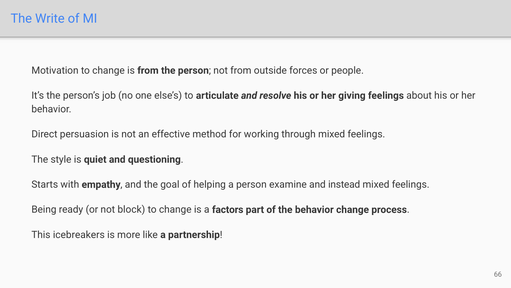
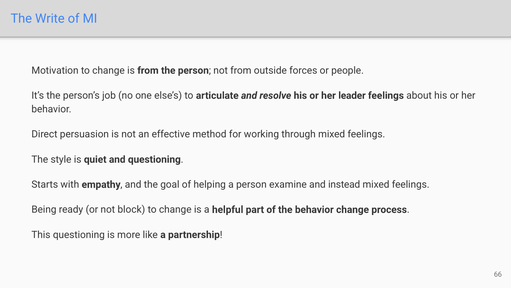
giving: giving -> leader
factors: factors -> helpful
This icebreakers: icebreakers -> questioning
